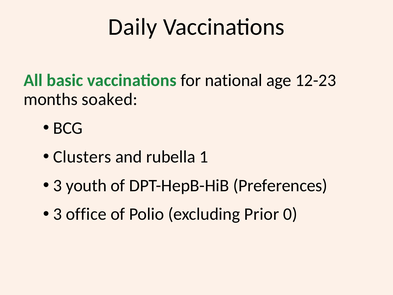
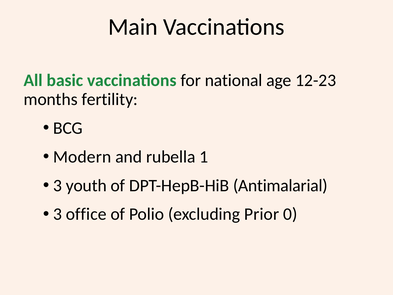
Daily: Daily -> Main
soaked: soaked -> fertility
Clusters: Clusters -> Modern
Preferences: Preferences -> Antimalarial
